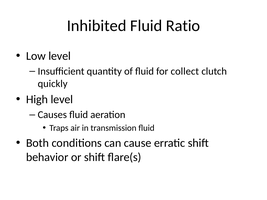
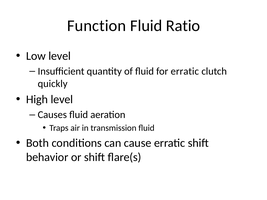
Inhibited: Inhibited -> Function
for collect: collect -> erratic
